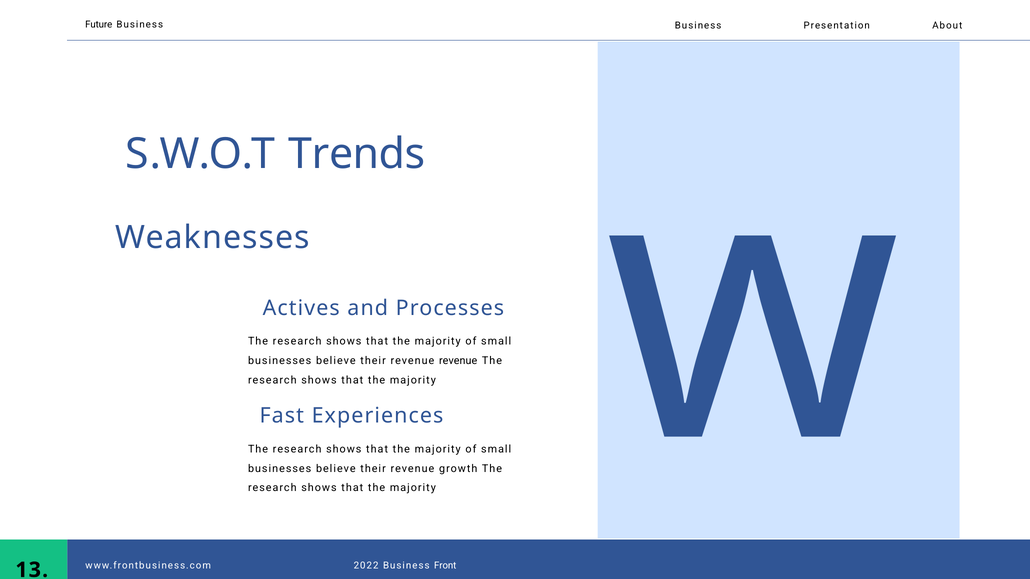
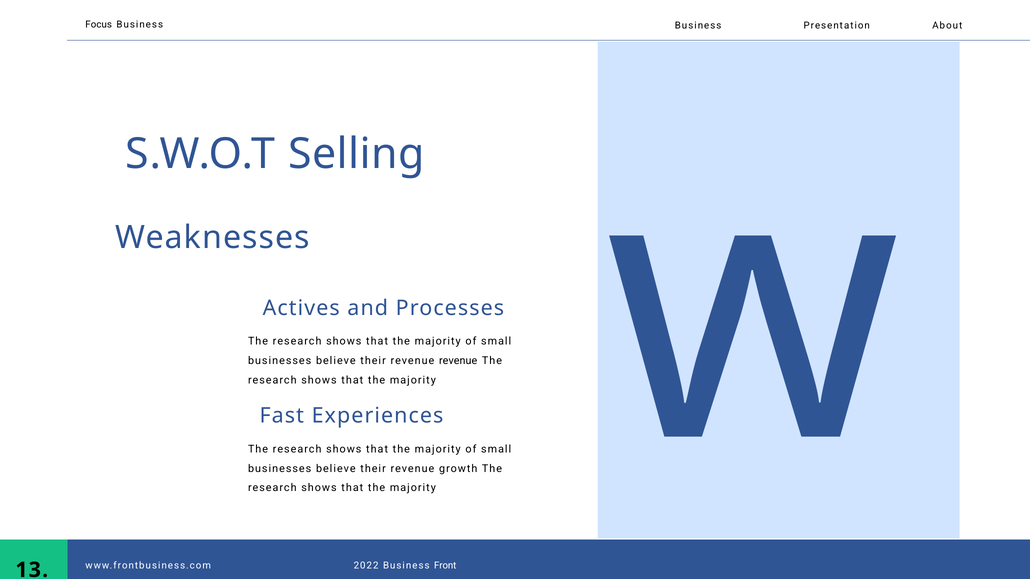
Future: Future -> Focus
Trends: Trends -> Selling
